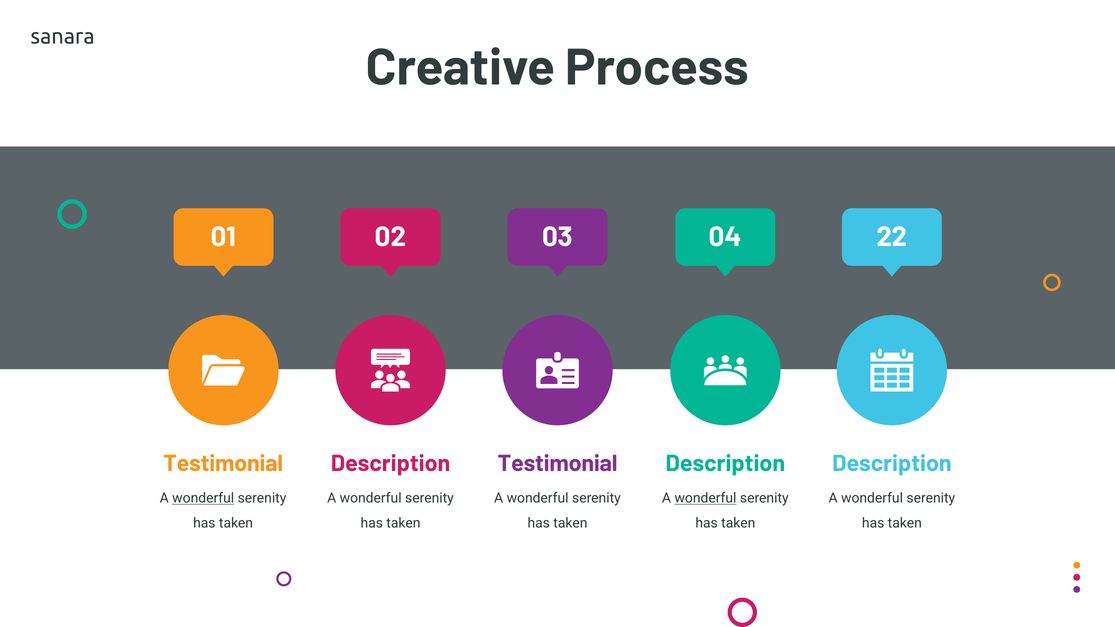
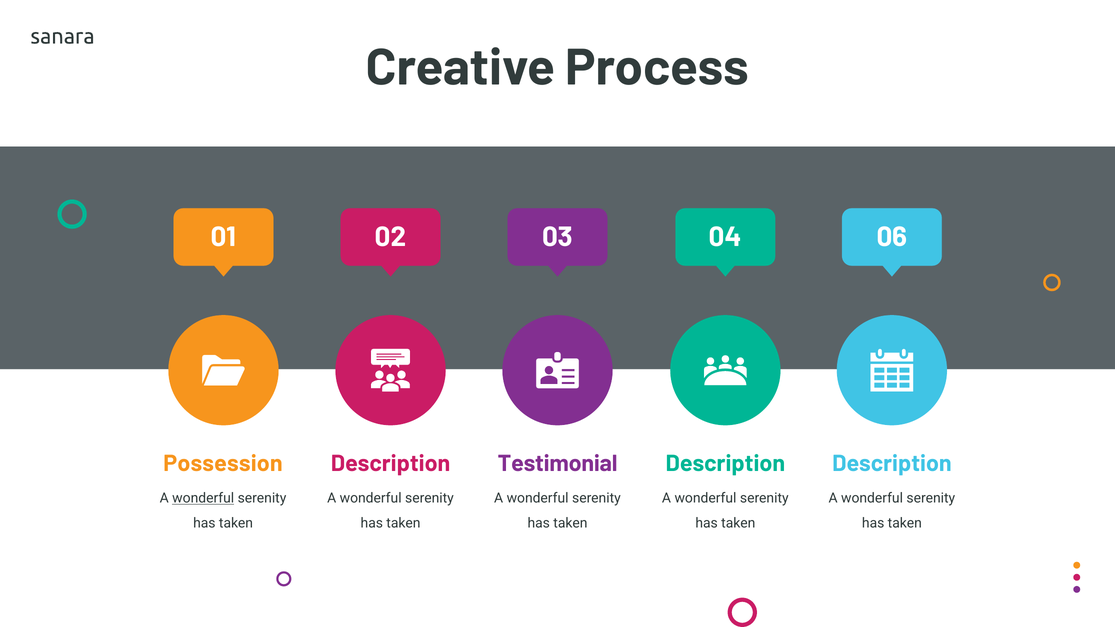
22: 22 -> 06
Testimonial at (223, 464): Testimonial -> Possession
wonderful at (705, 498) underline: present -> none
